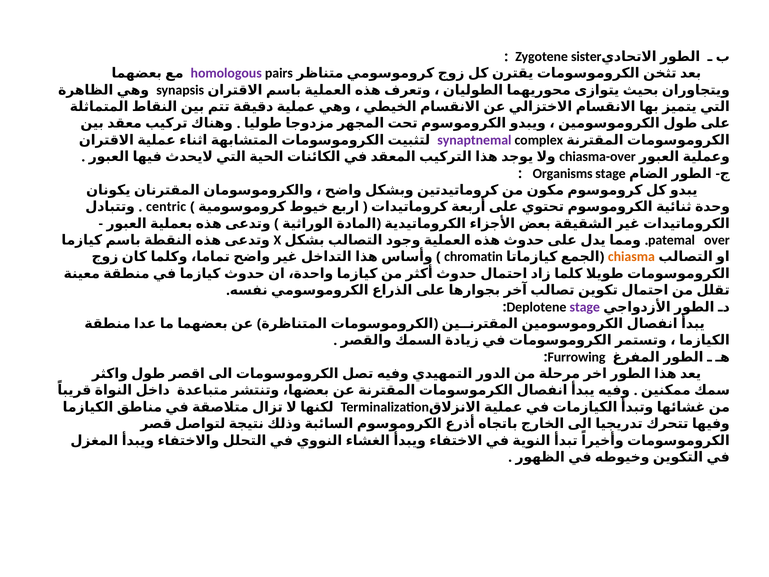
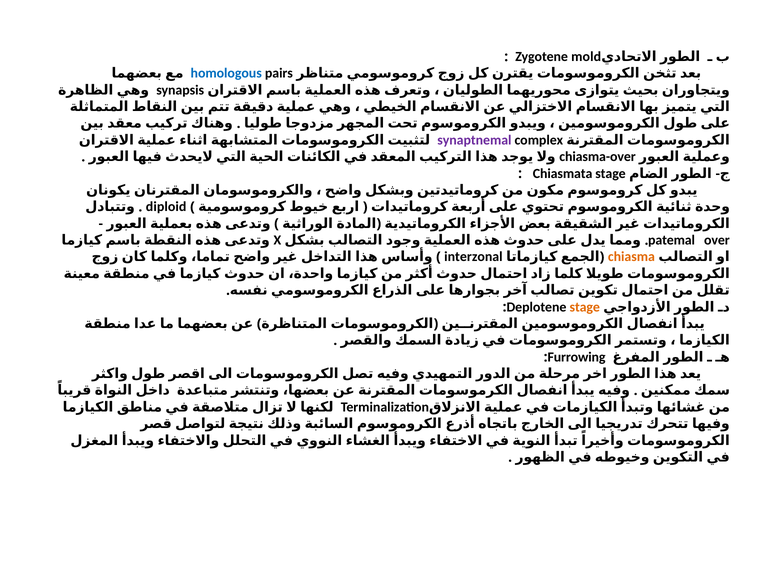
sister: sister -> mold
homologous colour: purple -> blue
Organisms: Organisms -> Chiasmata
centric: centric -> diploid
chromatin: chromatin -> interzonal
stage at (585, 307) colour: purple -> orange
